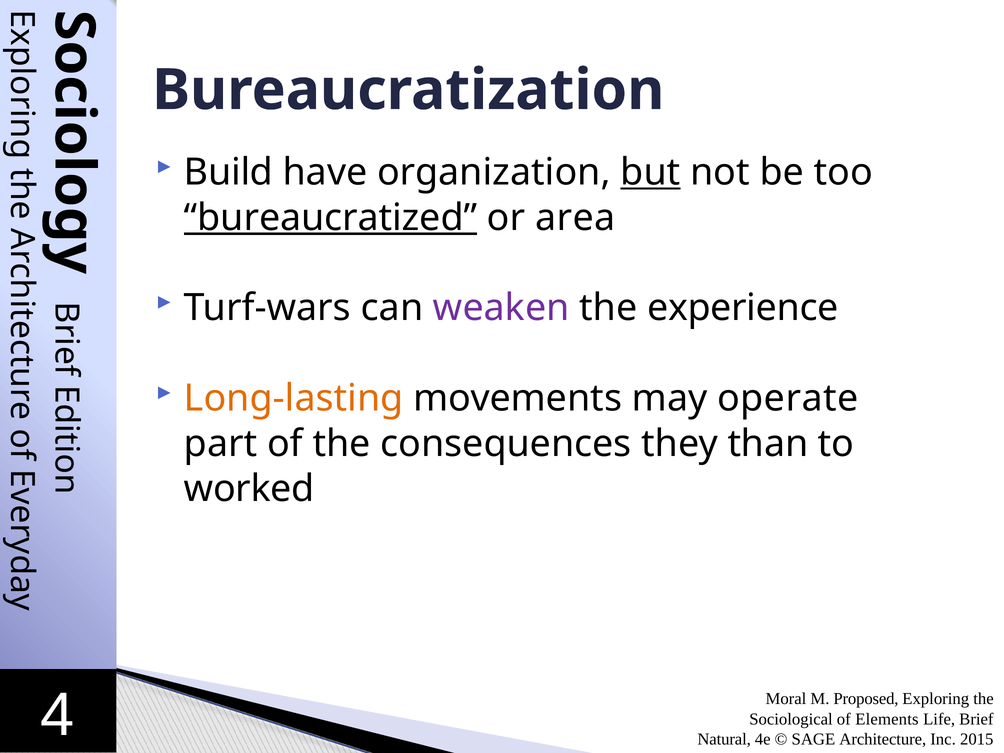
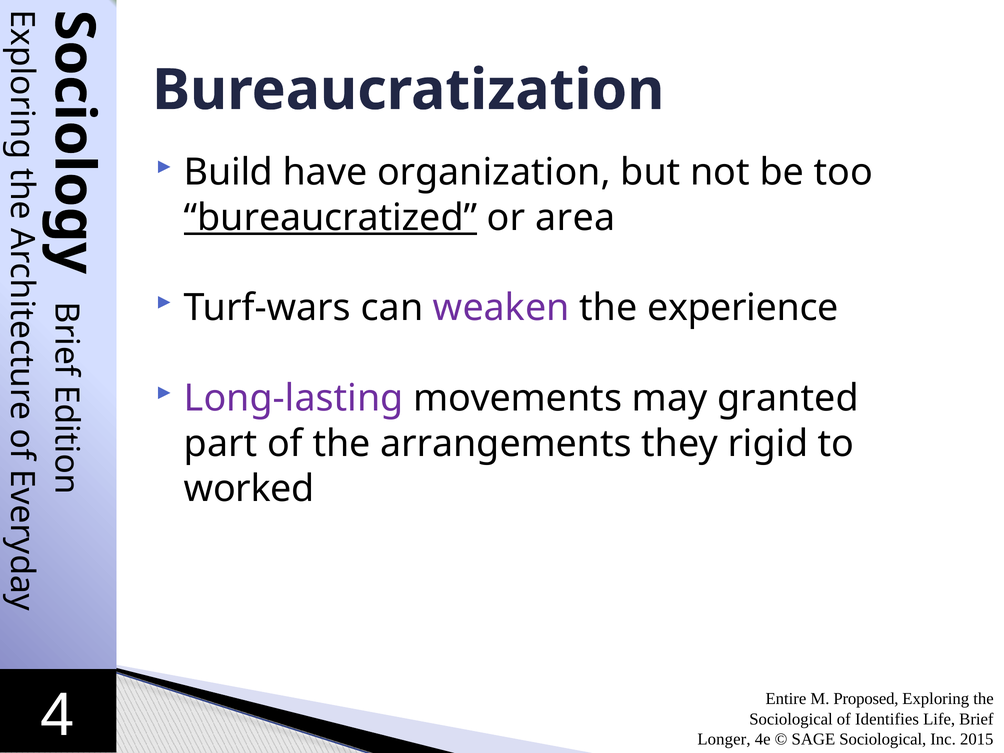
but underline: present -> none
Long-lasting colour: orange -> purple
operate: operate -> granted
consequences: consequences -> arrangements
than: than -> rigid
Moral: Moral -> Entire
Elements: Elements -> Identifies
Natural: Natural -> Longer
SAGE Architecture: Architecture -> Sociological
